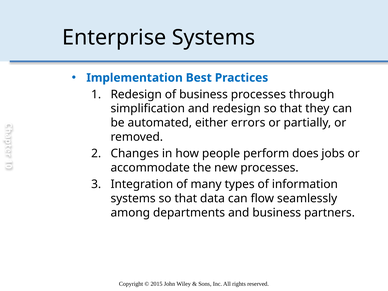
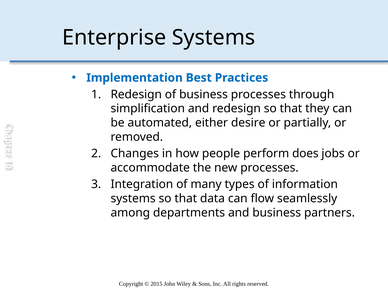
errors: errors -> desire
